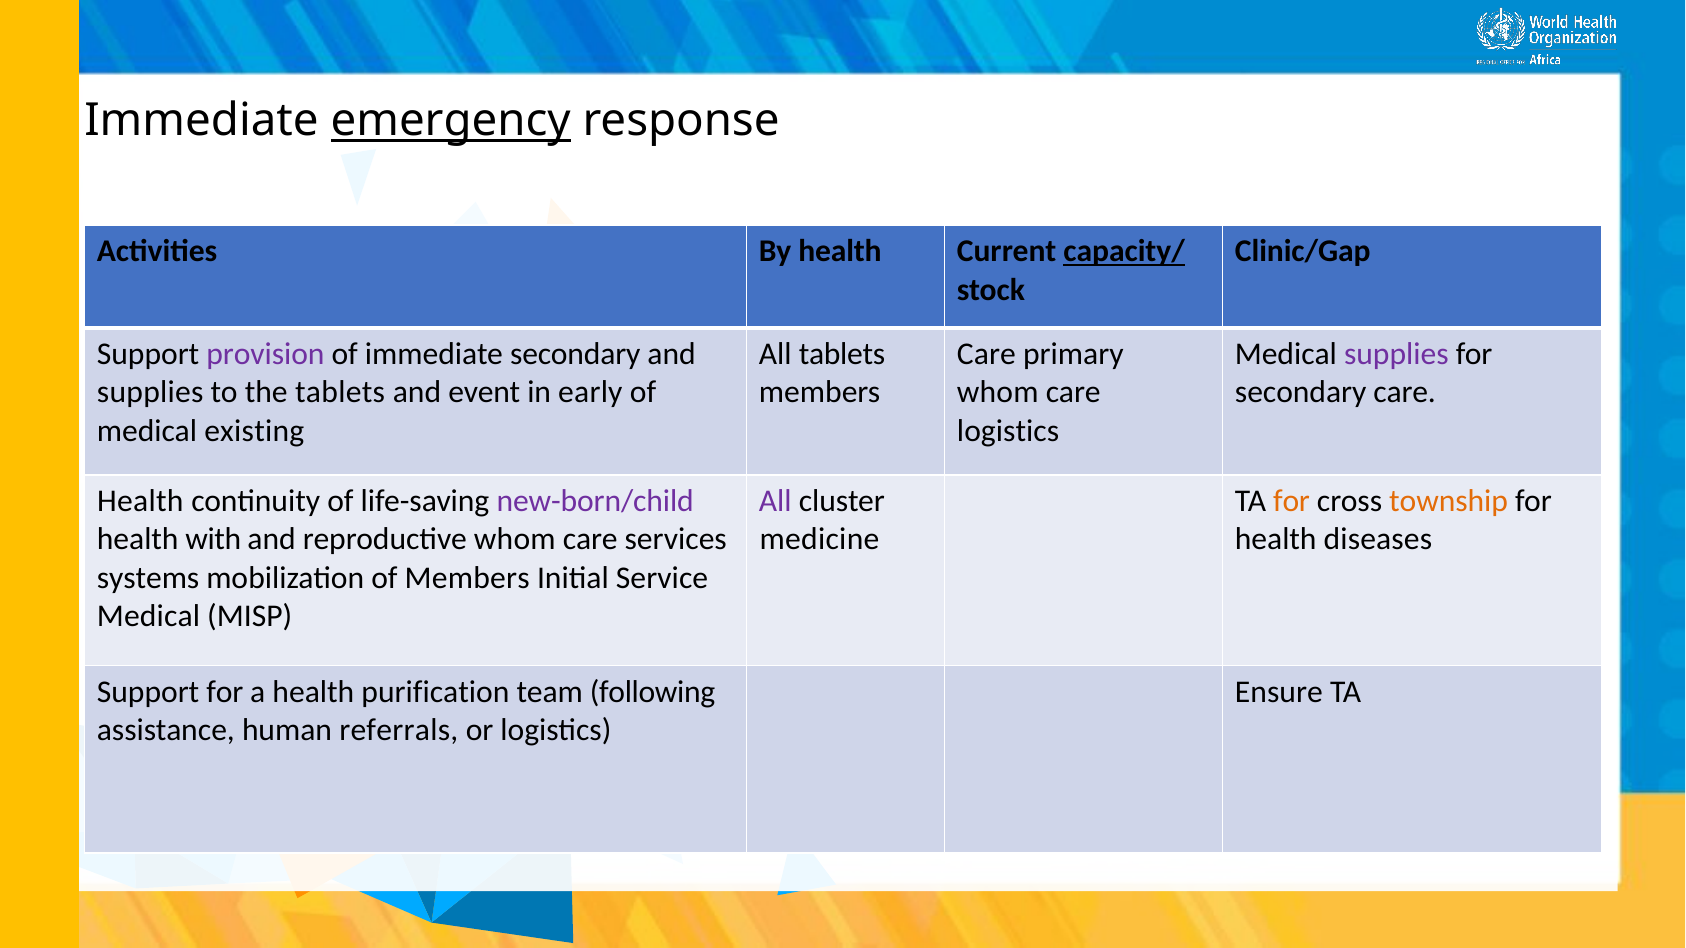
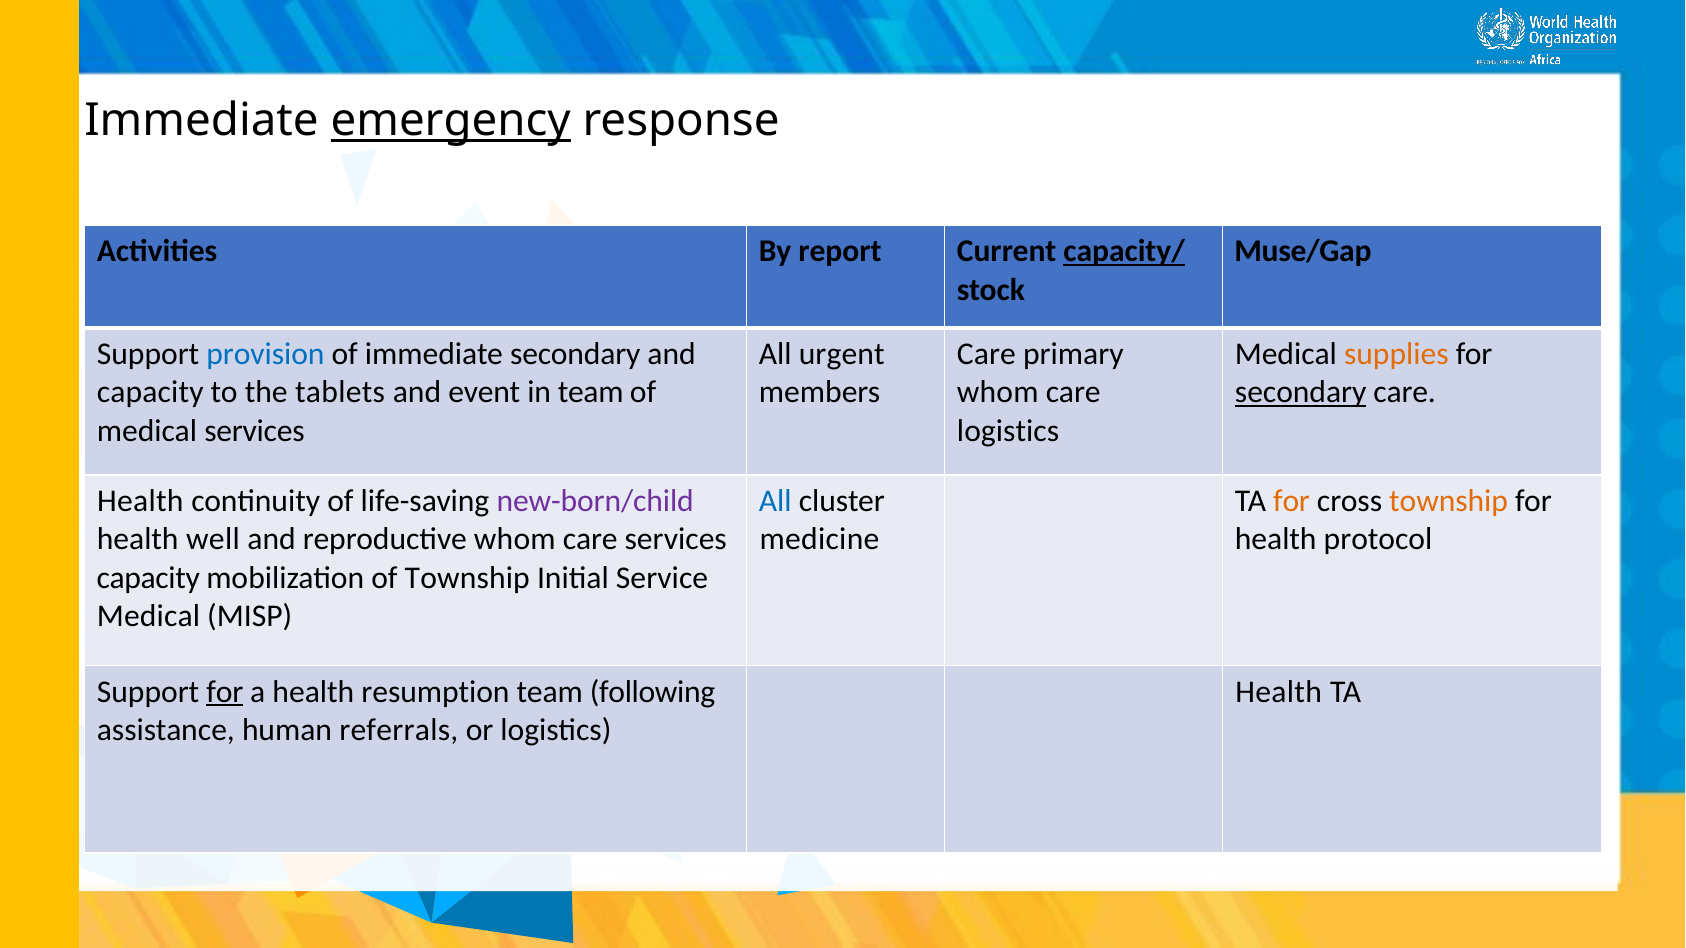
By health: health -> report
Clinic/Gap: Clinic/Gap -> Muse/Gap
provision colour: purple -> blue
All tablets: tablets -> urgent
supplies at (1396, 354) colour: purple -> orange
supplies at (150, 393): supplies -> capacity
in early: early -> team
secondary at (1301, 393) underline: none -> present
medical existing: existing -> services
All at (775, 501) colour: purple -> blue
with: with -> well
diseases: diseases -> protocol
systems at (148, 578): systems -> capacity
of Members: Members -> Township
for at (225, 692) underline: none -> present
purification: purification -> resumption
Ensure at (1279, 692): Ensure -> Health
